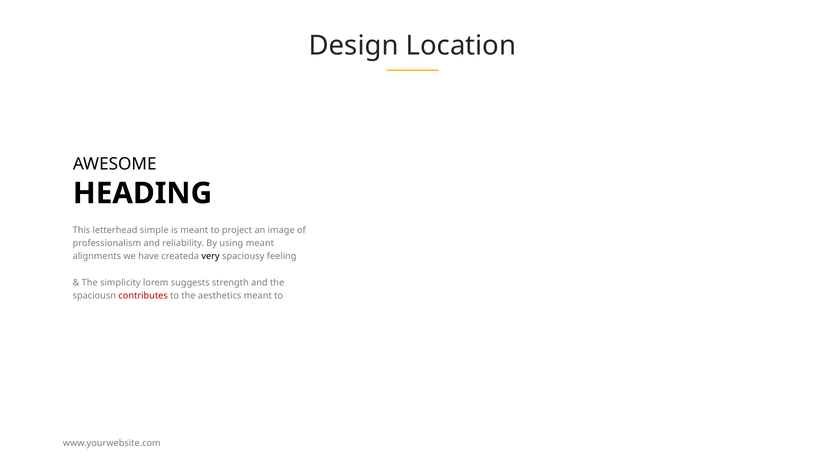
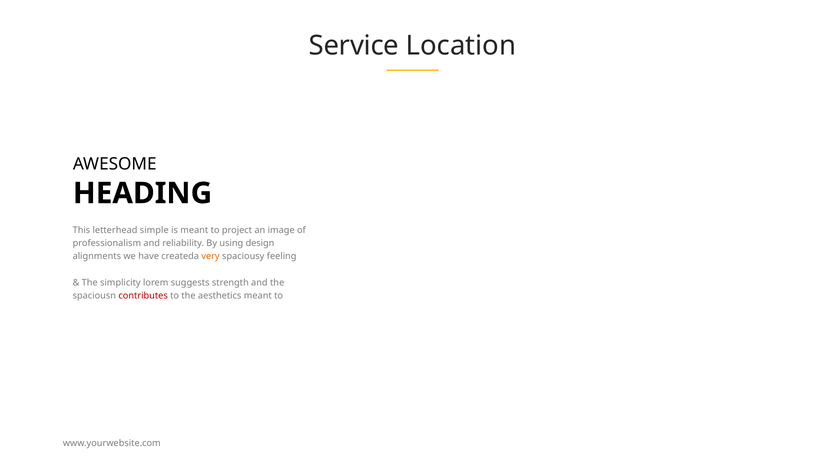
Design: Design -> Service
using meant: meant -> design
very colour: black -> orange
